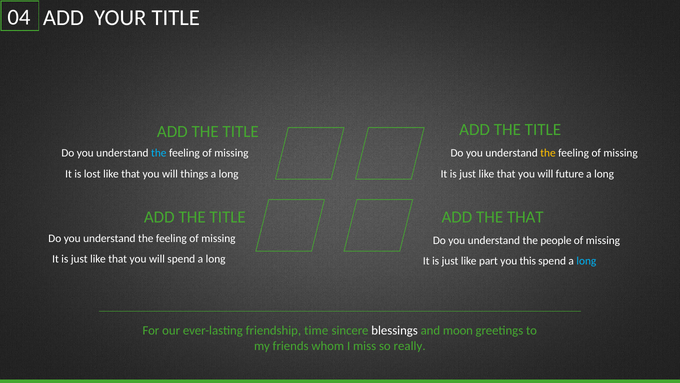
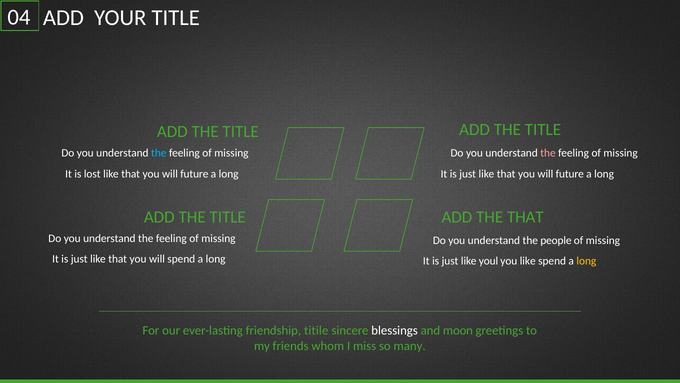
the at (548, 153) colour: yellow -> pink
things at (194, 174): things -> future
part: part -> youl
you this: this -> like
long at (586, 261) colour: light blue -> yellow
time: time -> titile
really: really -> many
